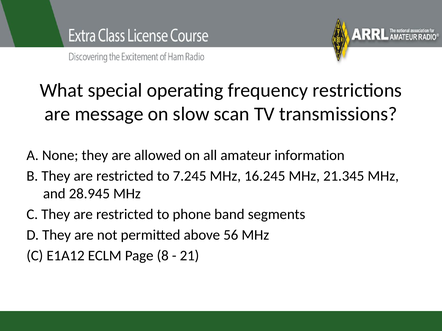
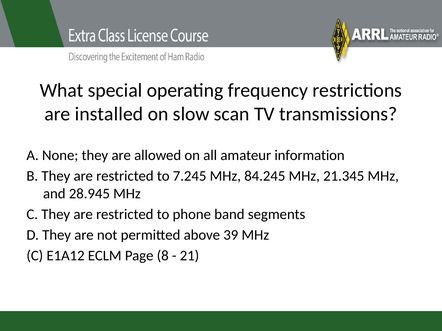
message: message -> installed
16.245: 16.245 -> 84.245
56: 56 -> 39
